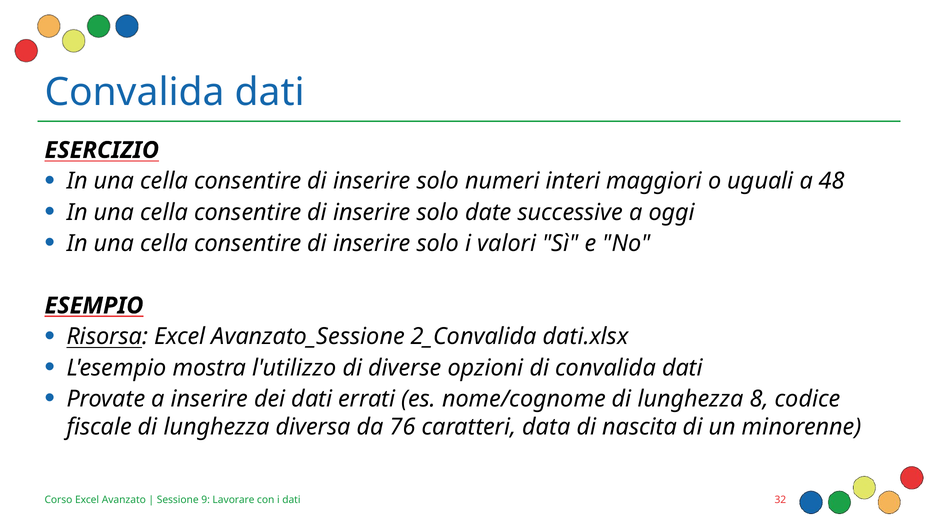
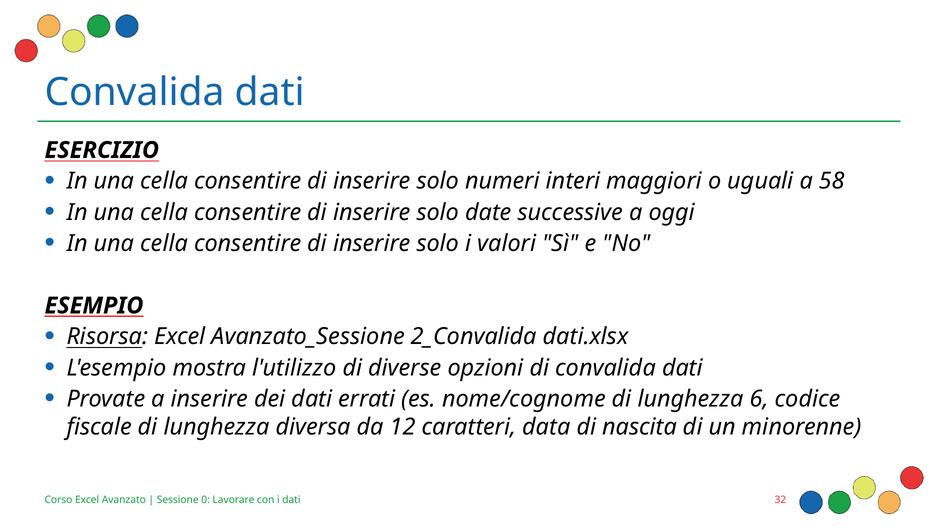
48: 48 -> 58
8: 8 -> 6
76: 76 -> 12
9: 9 -> 0
